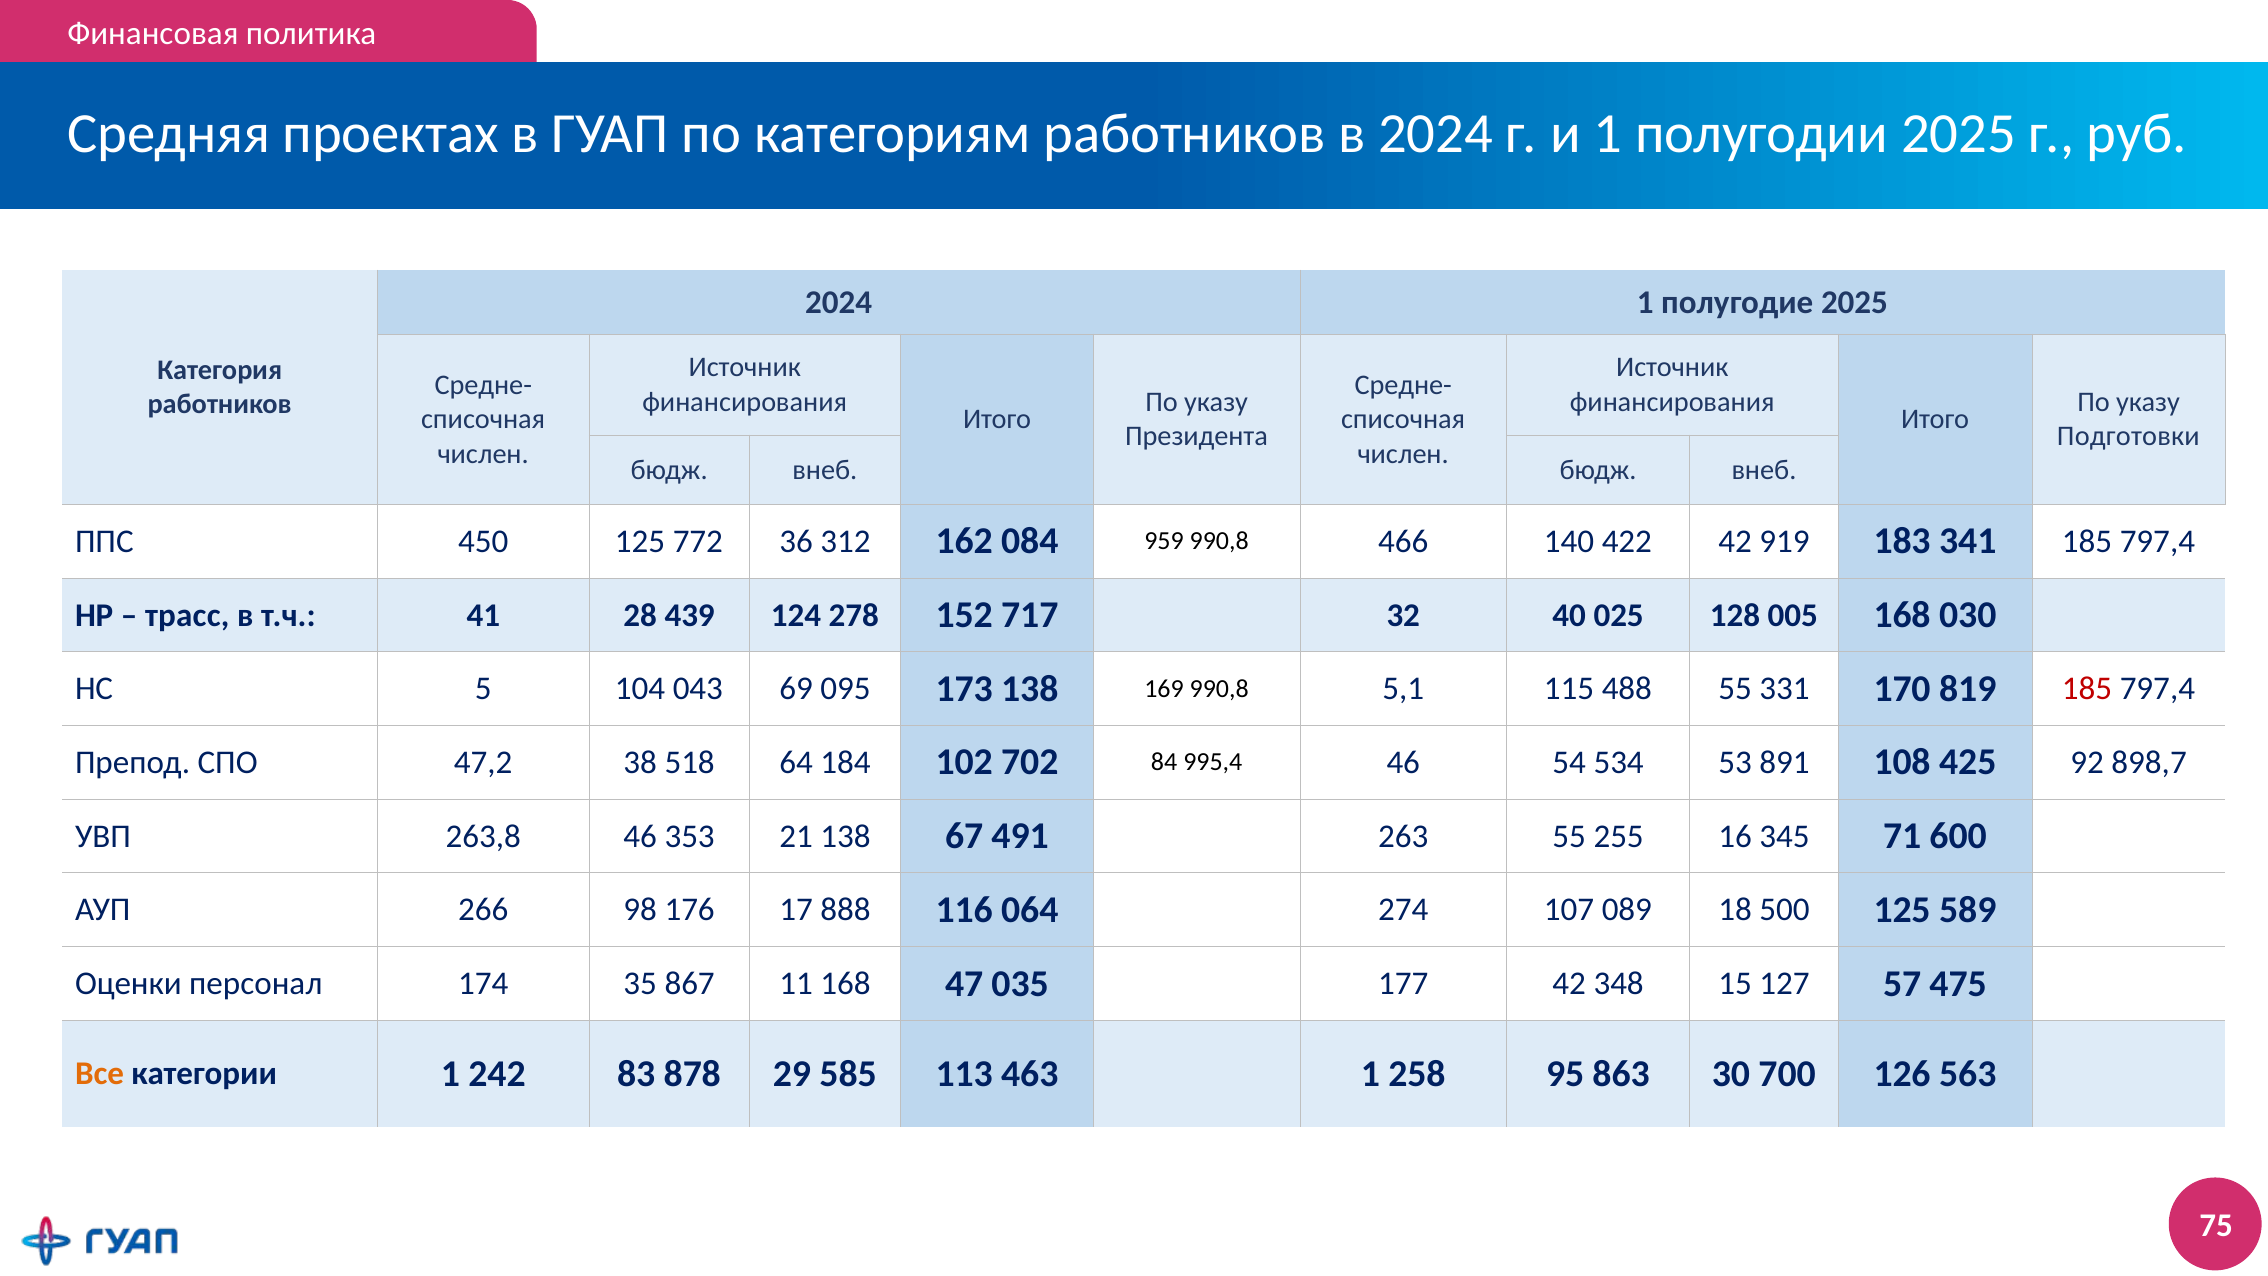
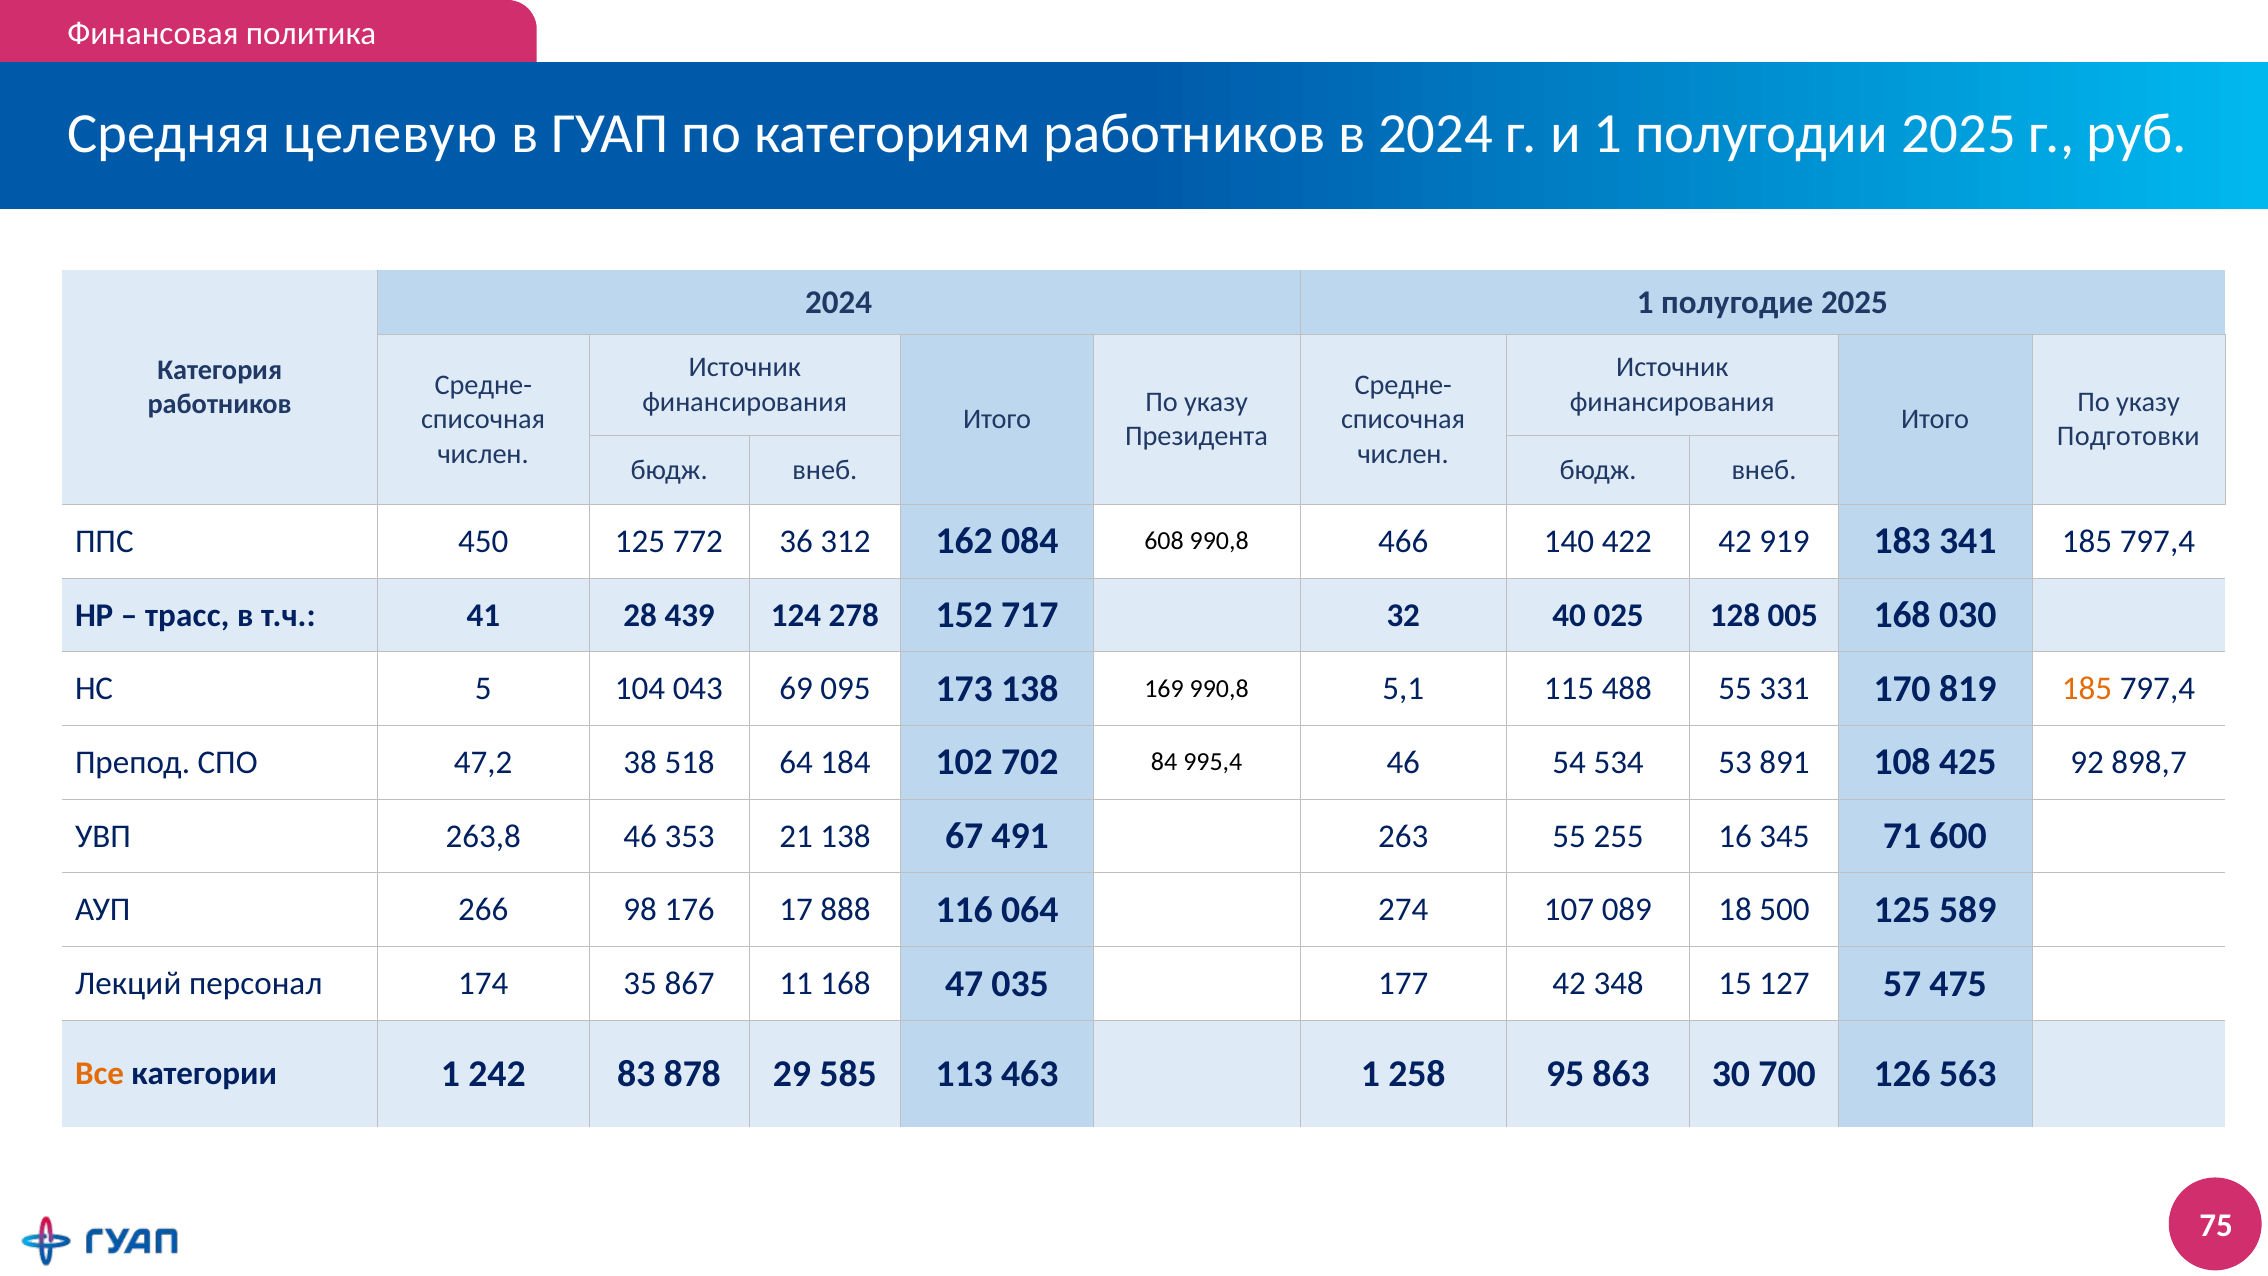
проектах: проектах -> целевую
959: 959 -> 608
185 at (2087, 689) colour: red -> orange
Оценки: Оценки -> Лекций
